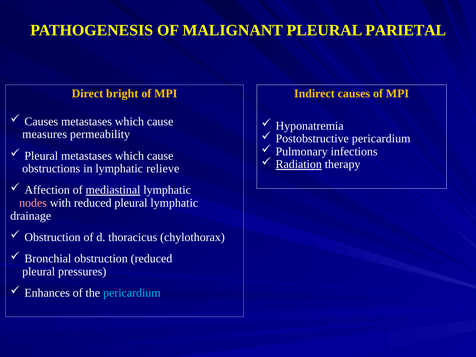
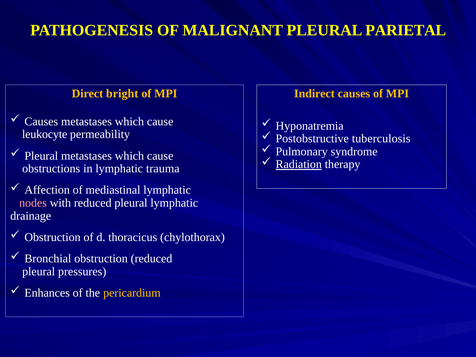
measures: measures -> leukocyte
Postobstructive pericardium: pericardium -> tuberculosis
infections: infections -> syndrome
relieve: relieve -> trauma
mediastinal underline: present -> none
pericardium at (132, 293) colour: light blue -> yellow
